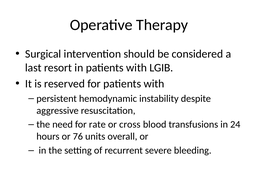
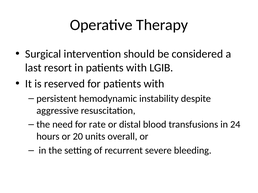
cross: cross -> distal
76: 76 -> 20
